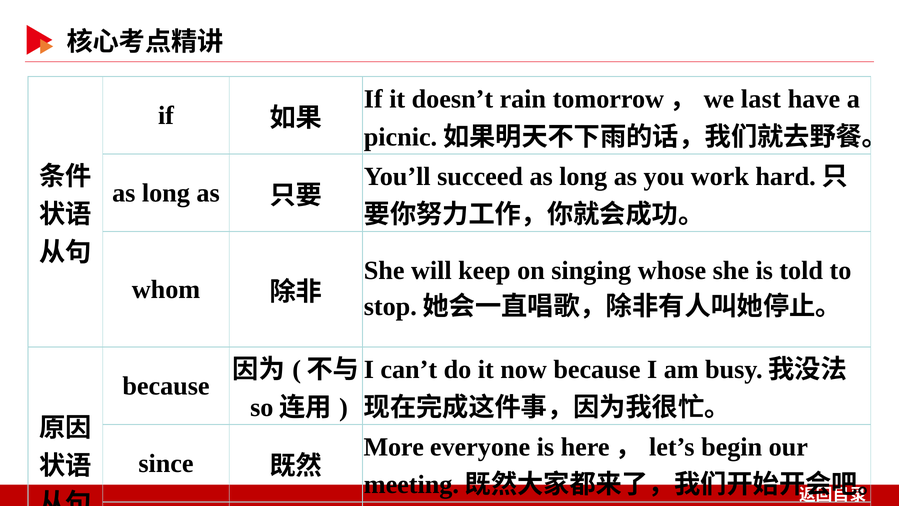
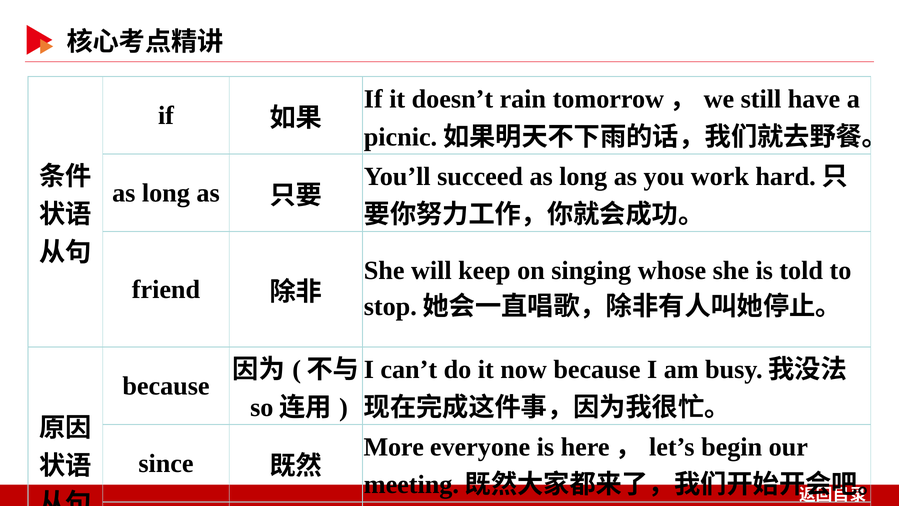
last: last -> still
whom: whom -> friend
